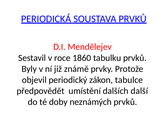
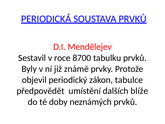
1860: 1860 -> 8700
další: další -> blíže
